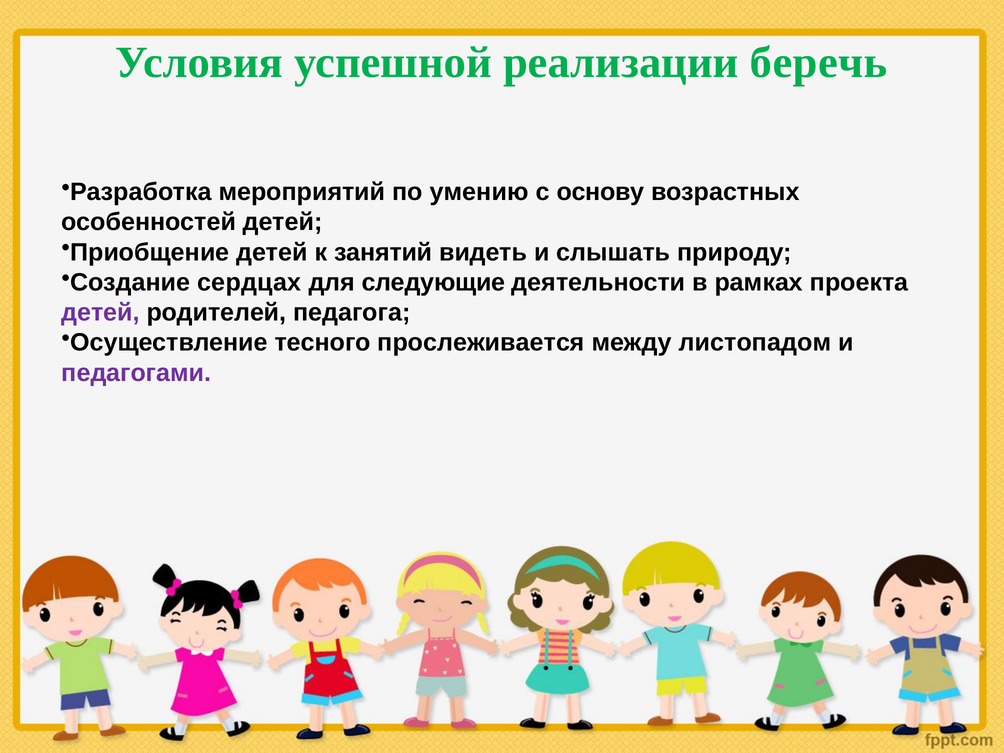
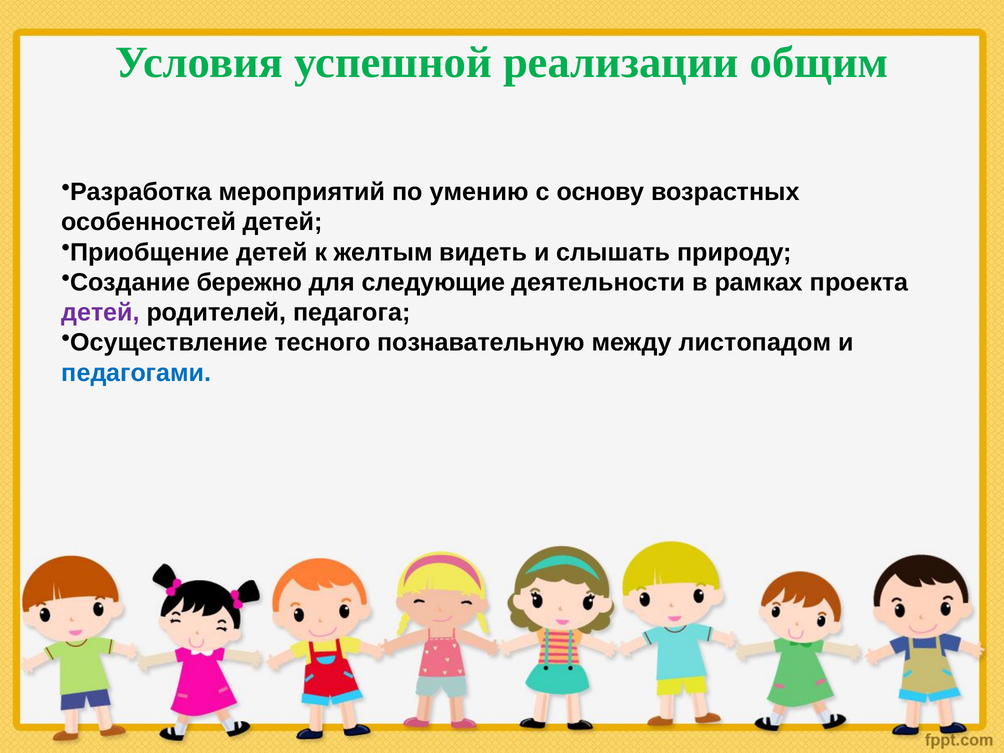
беречь: беречь -> общим
занятий: занятий -> желтым
сердцах: сердцах -> бережно
прослеживается: прослеживается -> познавательную
педагогами colour: purple -> blue
